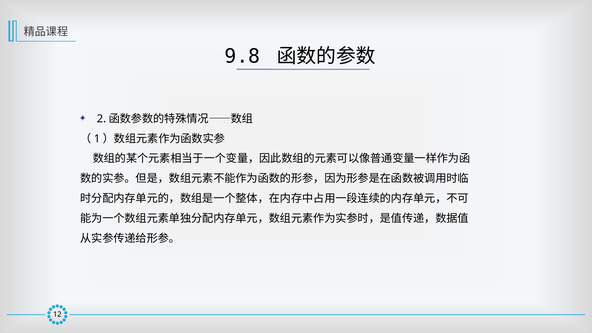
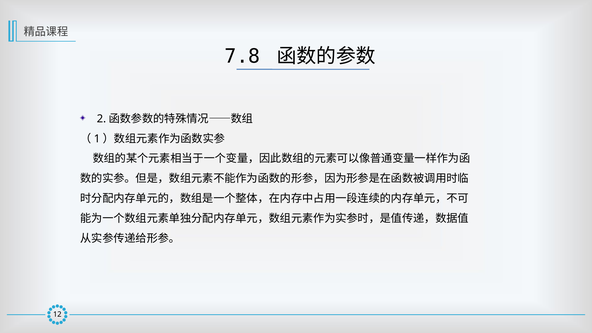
9.8: 9.8 -> 7.8
